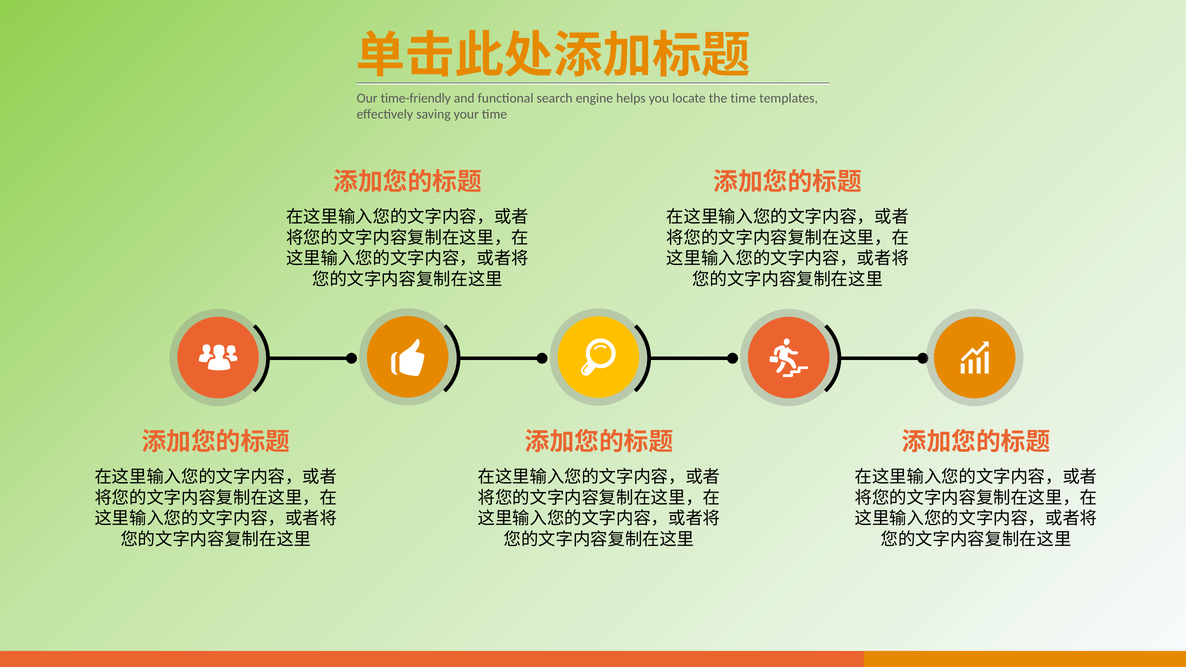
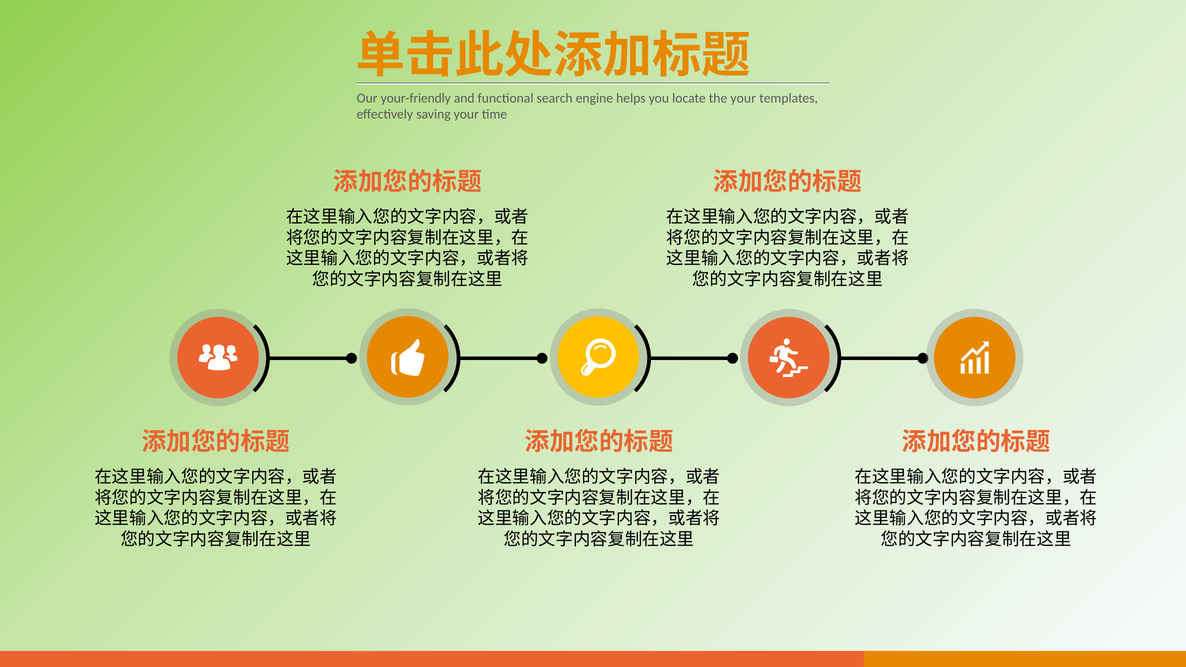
time-friendly: time-friendly -> your-friendly
the time: time -> your
